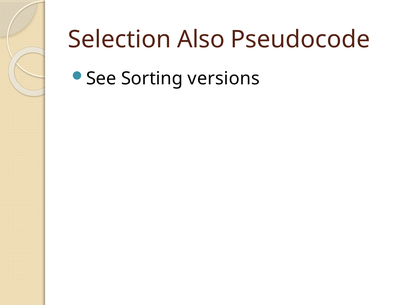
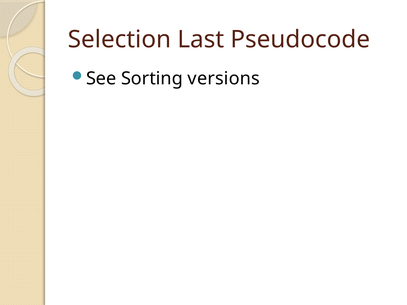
Also: Also -> Last
